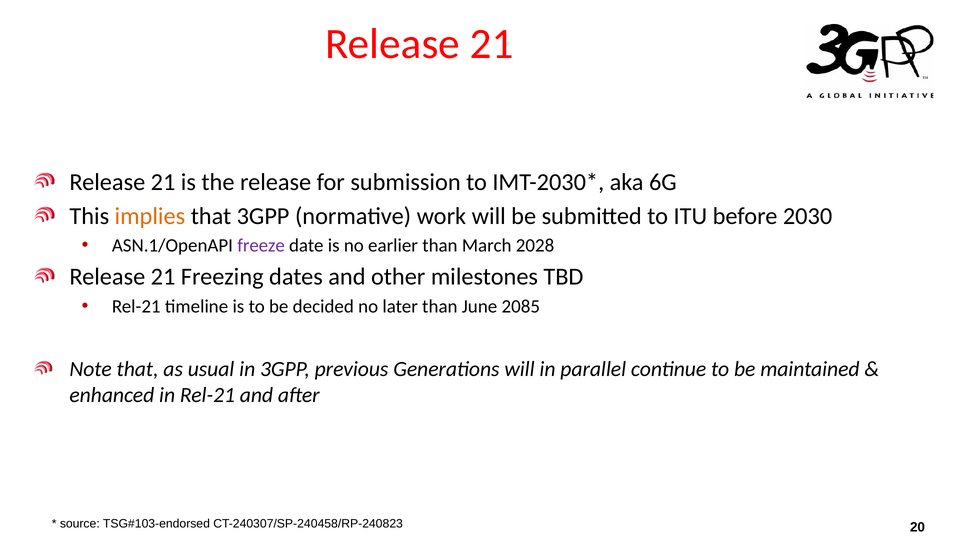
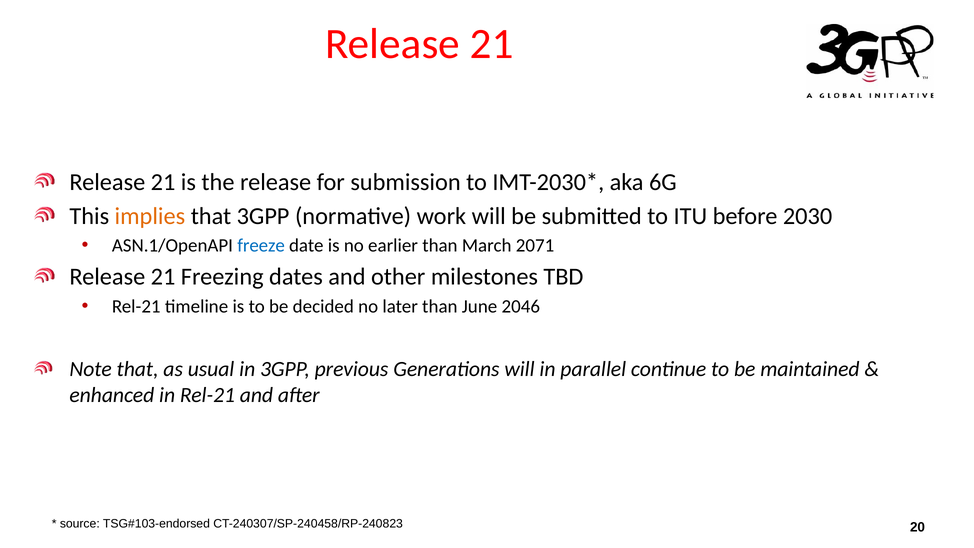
freeze colour: purple -> blue
2028: 2028 -> 2071
2085: 2085 -> 2046
